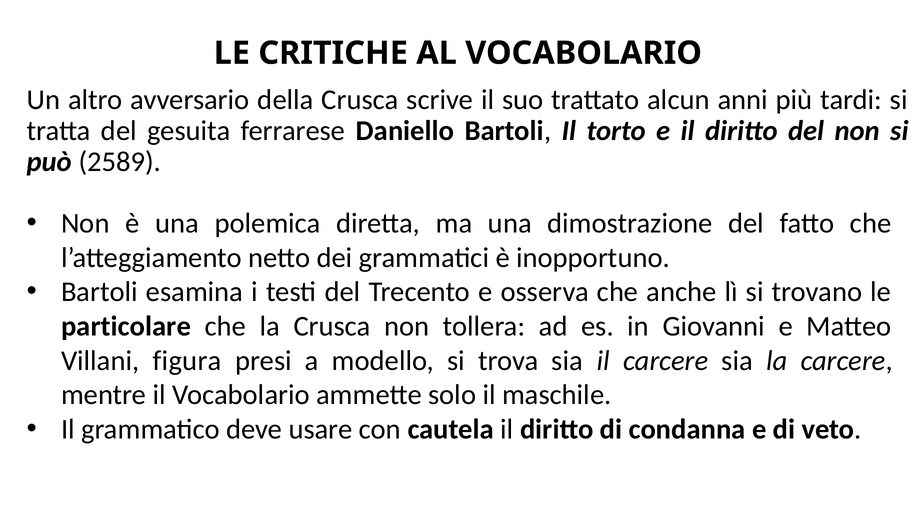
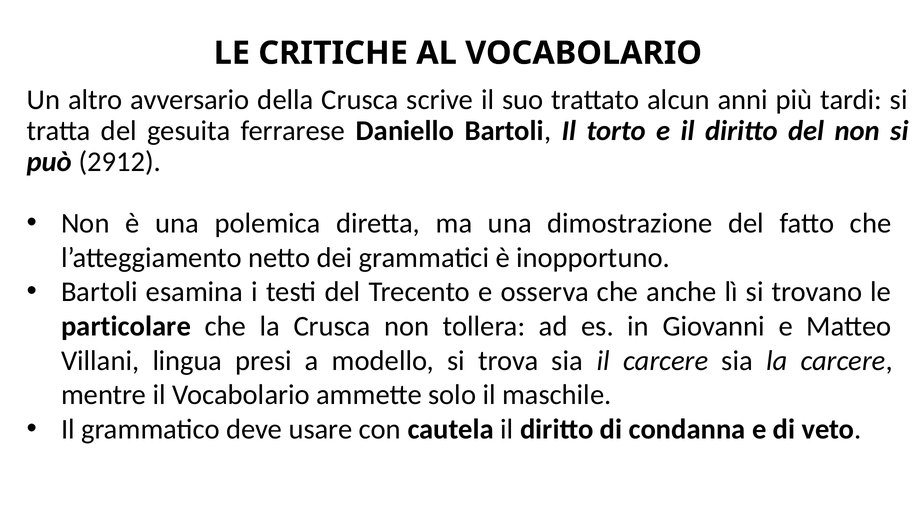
2589: 2589 -> 2912
figura: figura -> lingua
